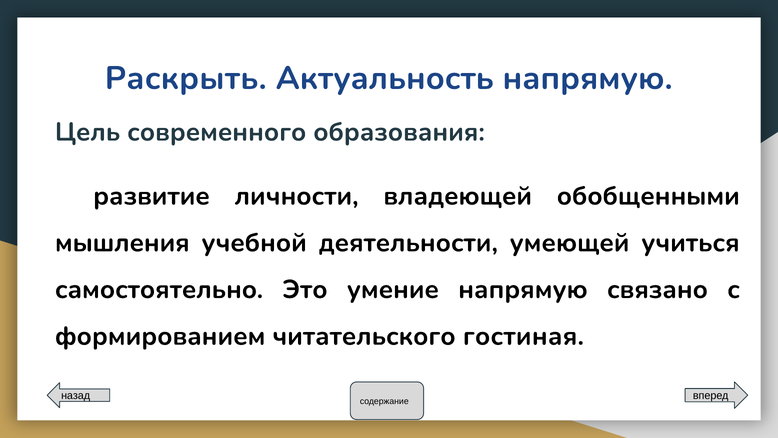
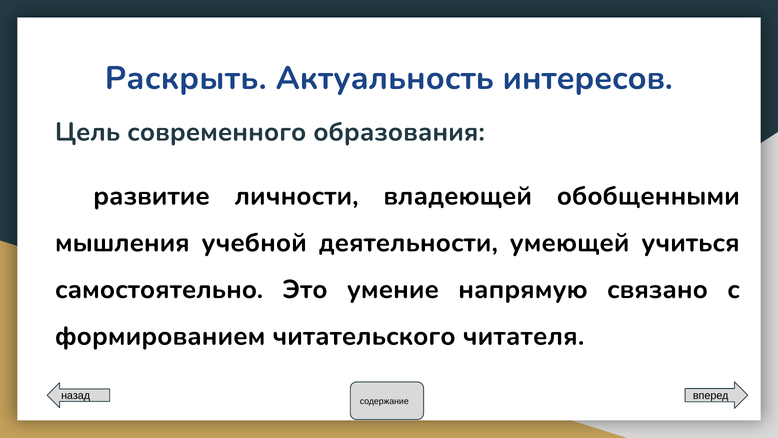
Актуальность напрямую: напрямую -> интересов
гостиная: гостиная -> читателя
